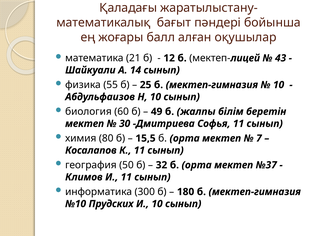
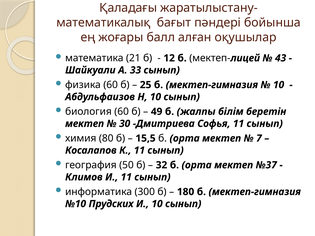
14: 14 -> 33
физика 55: 55 -> 60
